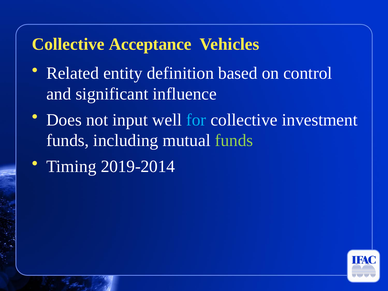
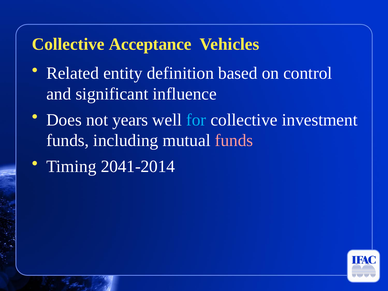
input: input -> years
funds at (234, 141) colour: light green -> pink
2019-2014: 2019-2014 -> 2041-2014
